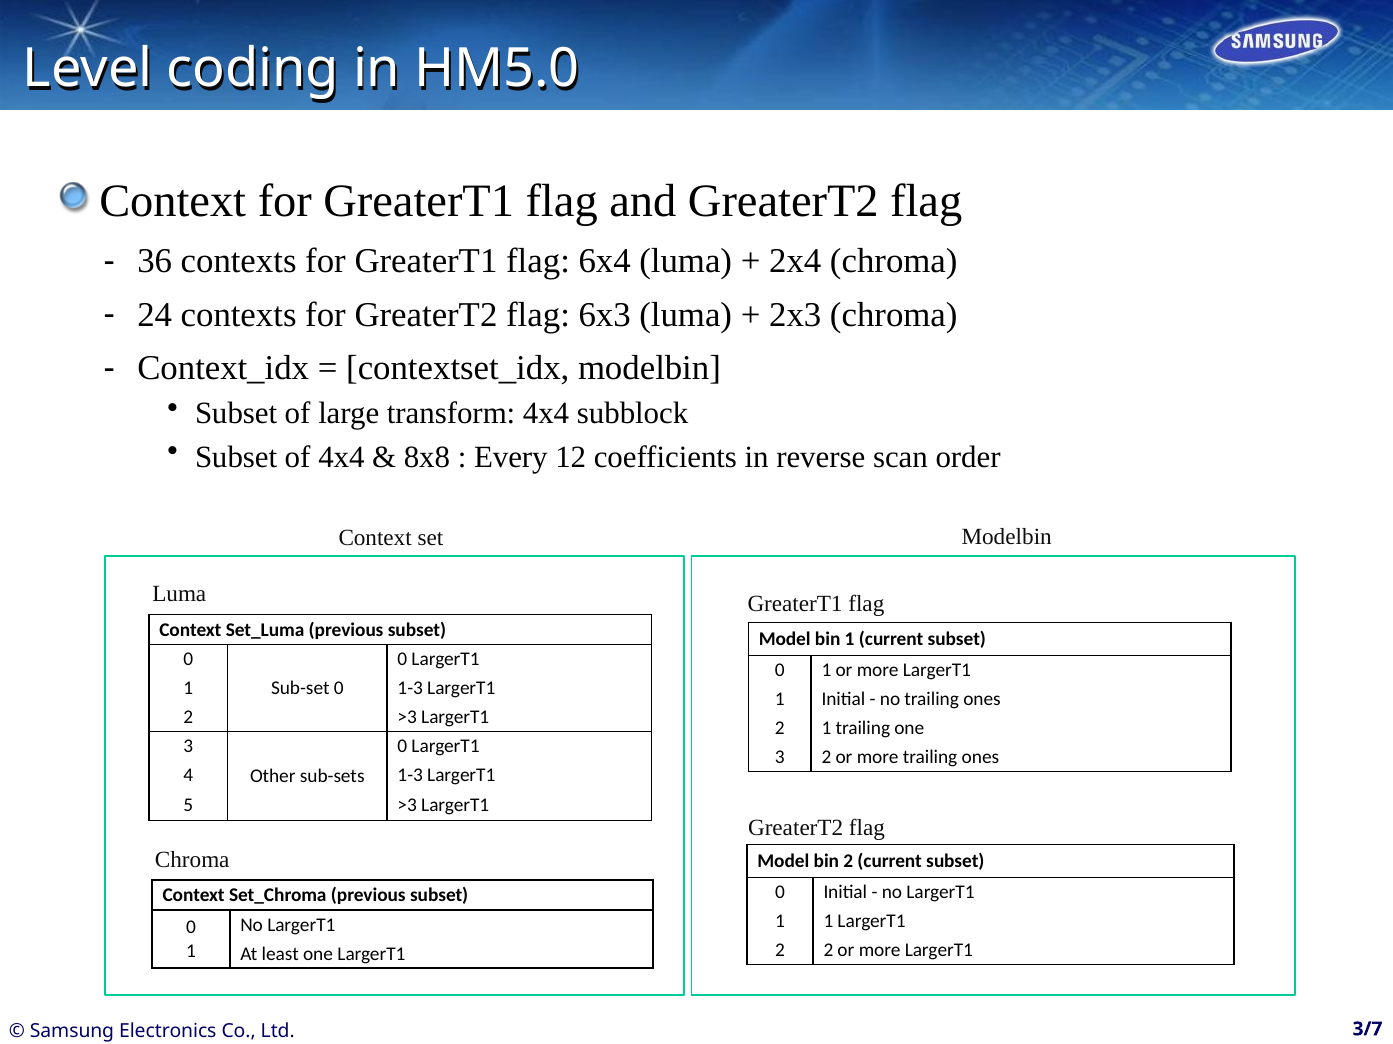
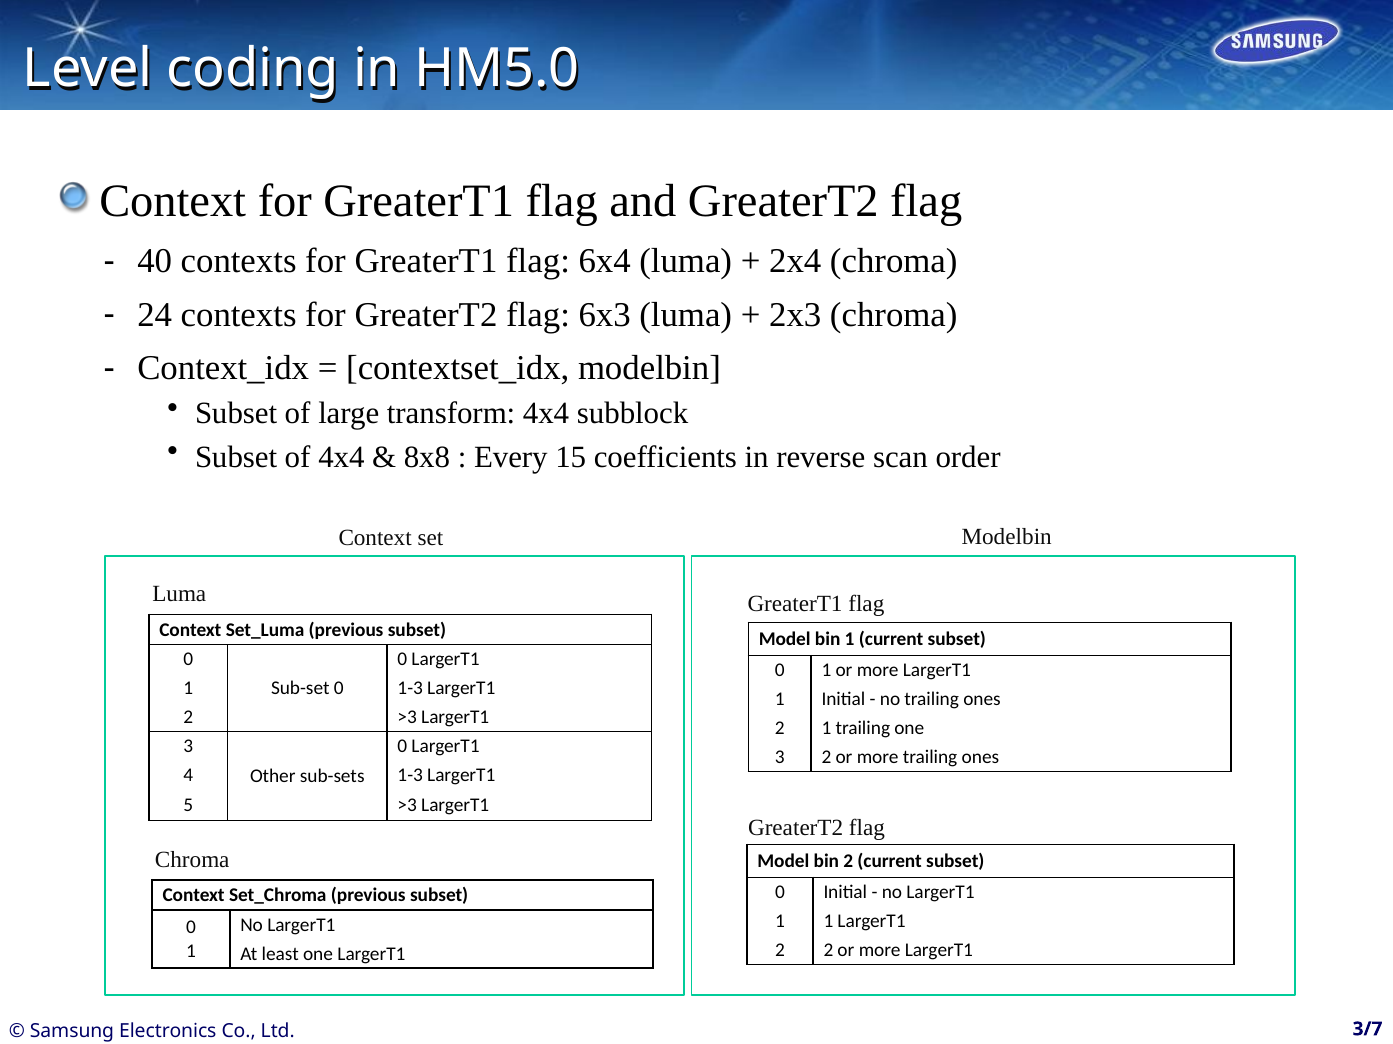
36: 36 -> 40
12: 12 -> 15
